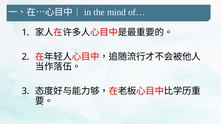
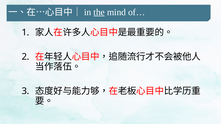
the underline: none -> present
